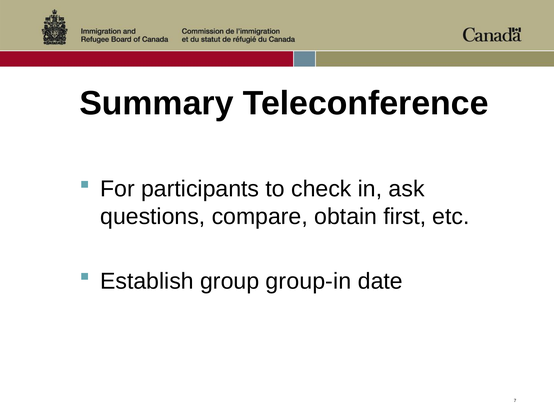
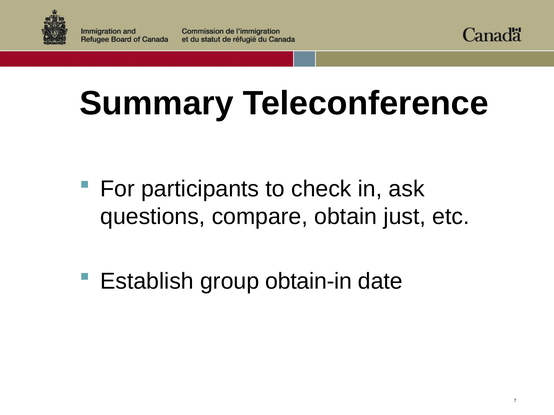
first: first -> just
group-in: group-in -> obtain-in
